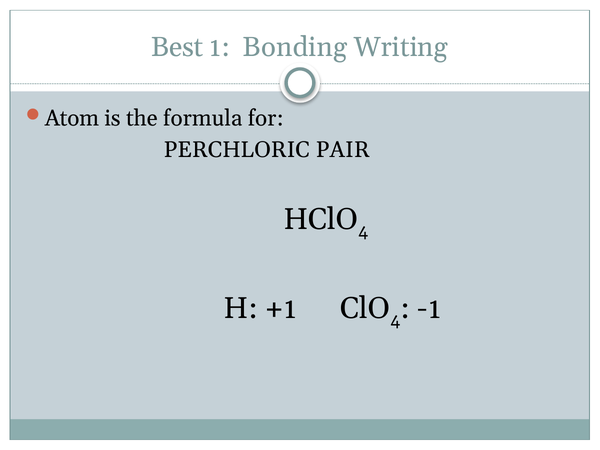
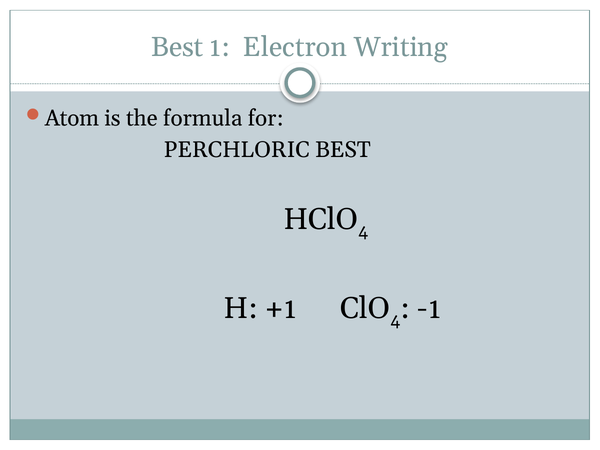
Bonding: Bonding -> Electron
PERCHLORIC PAIR: PAIR -> BEST
